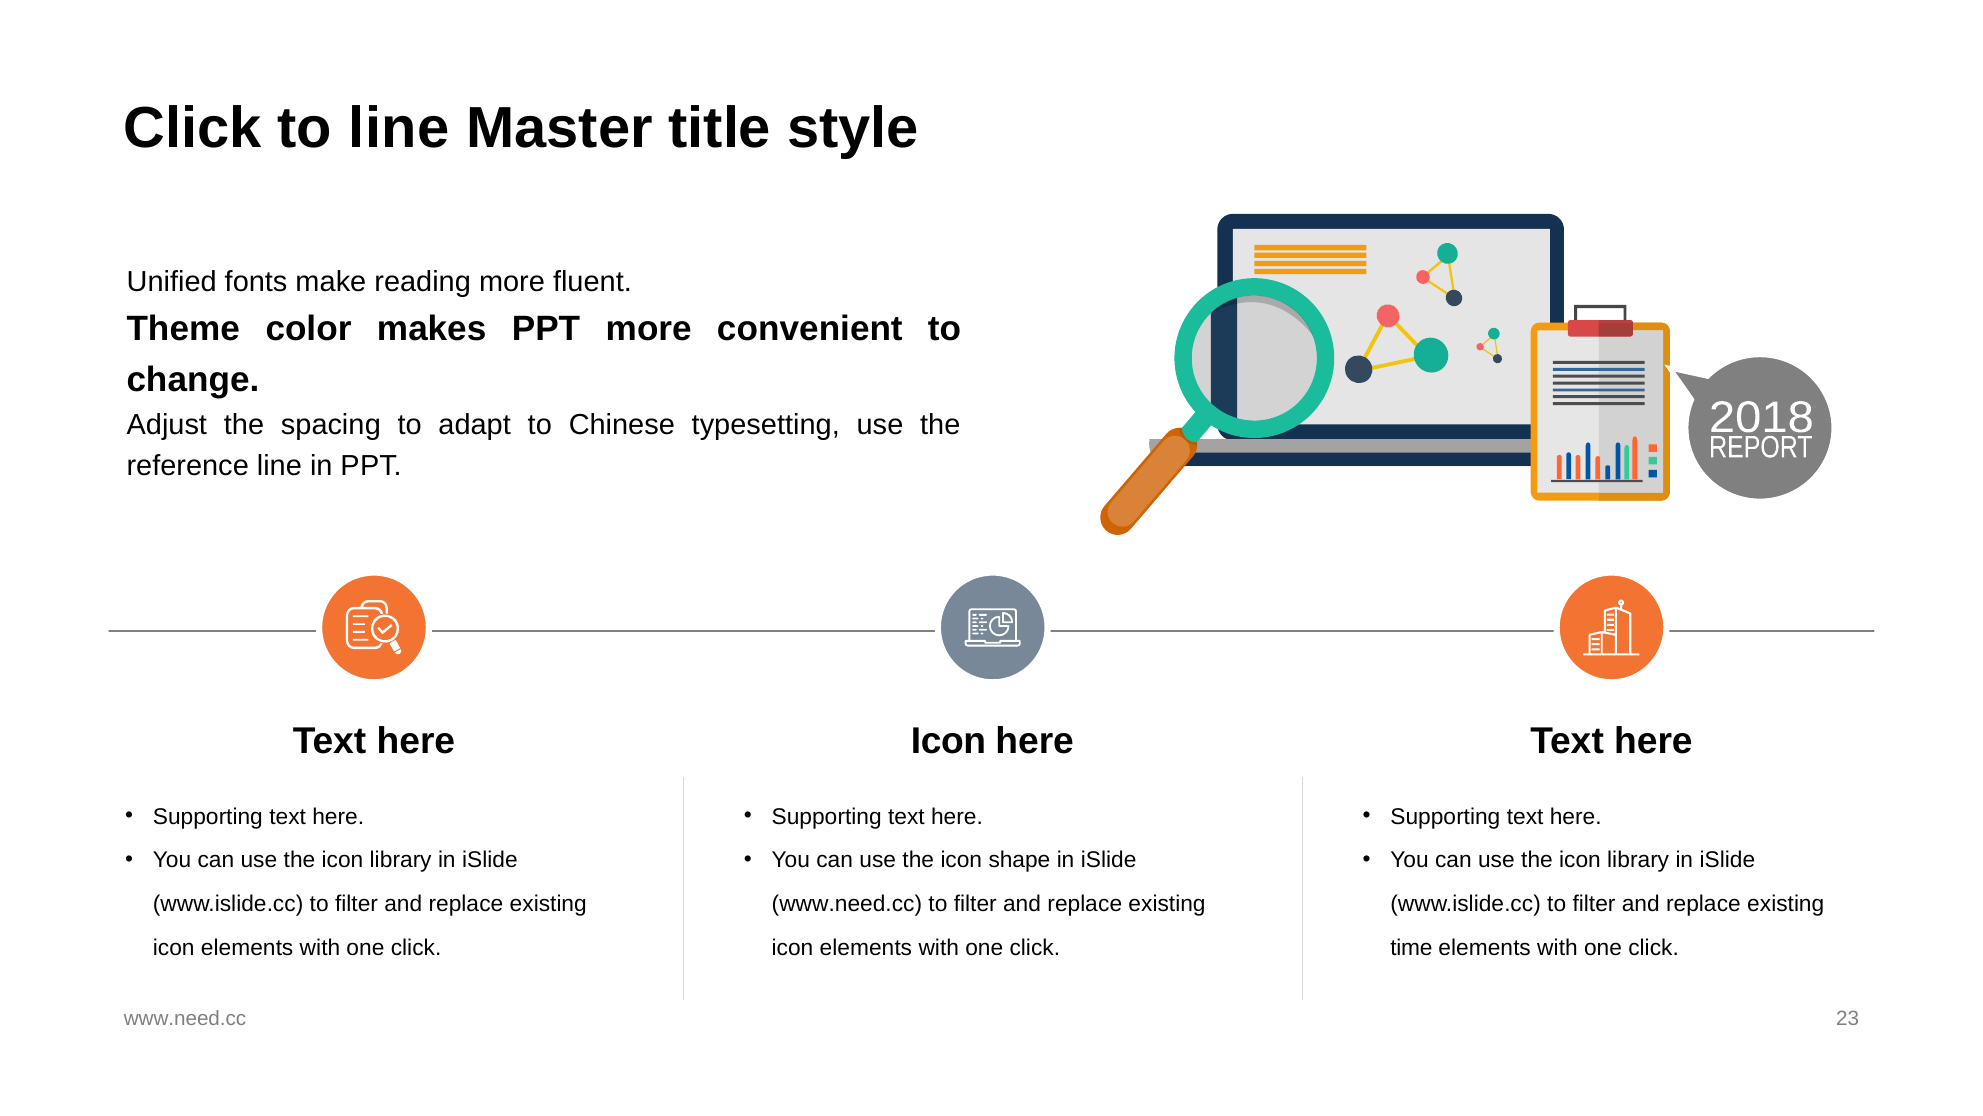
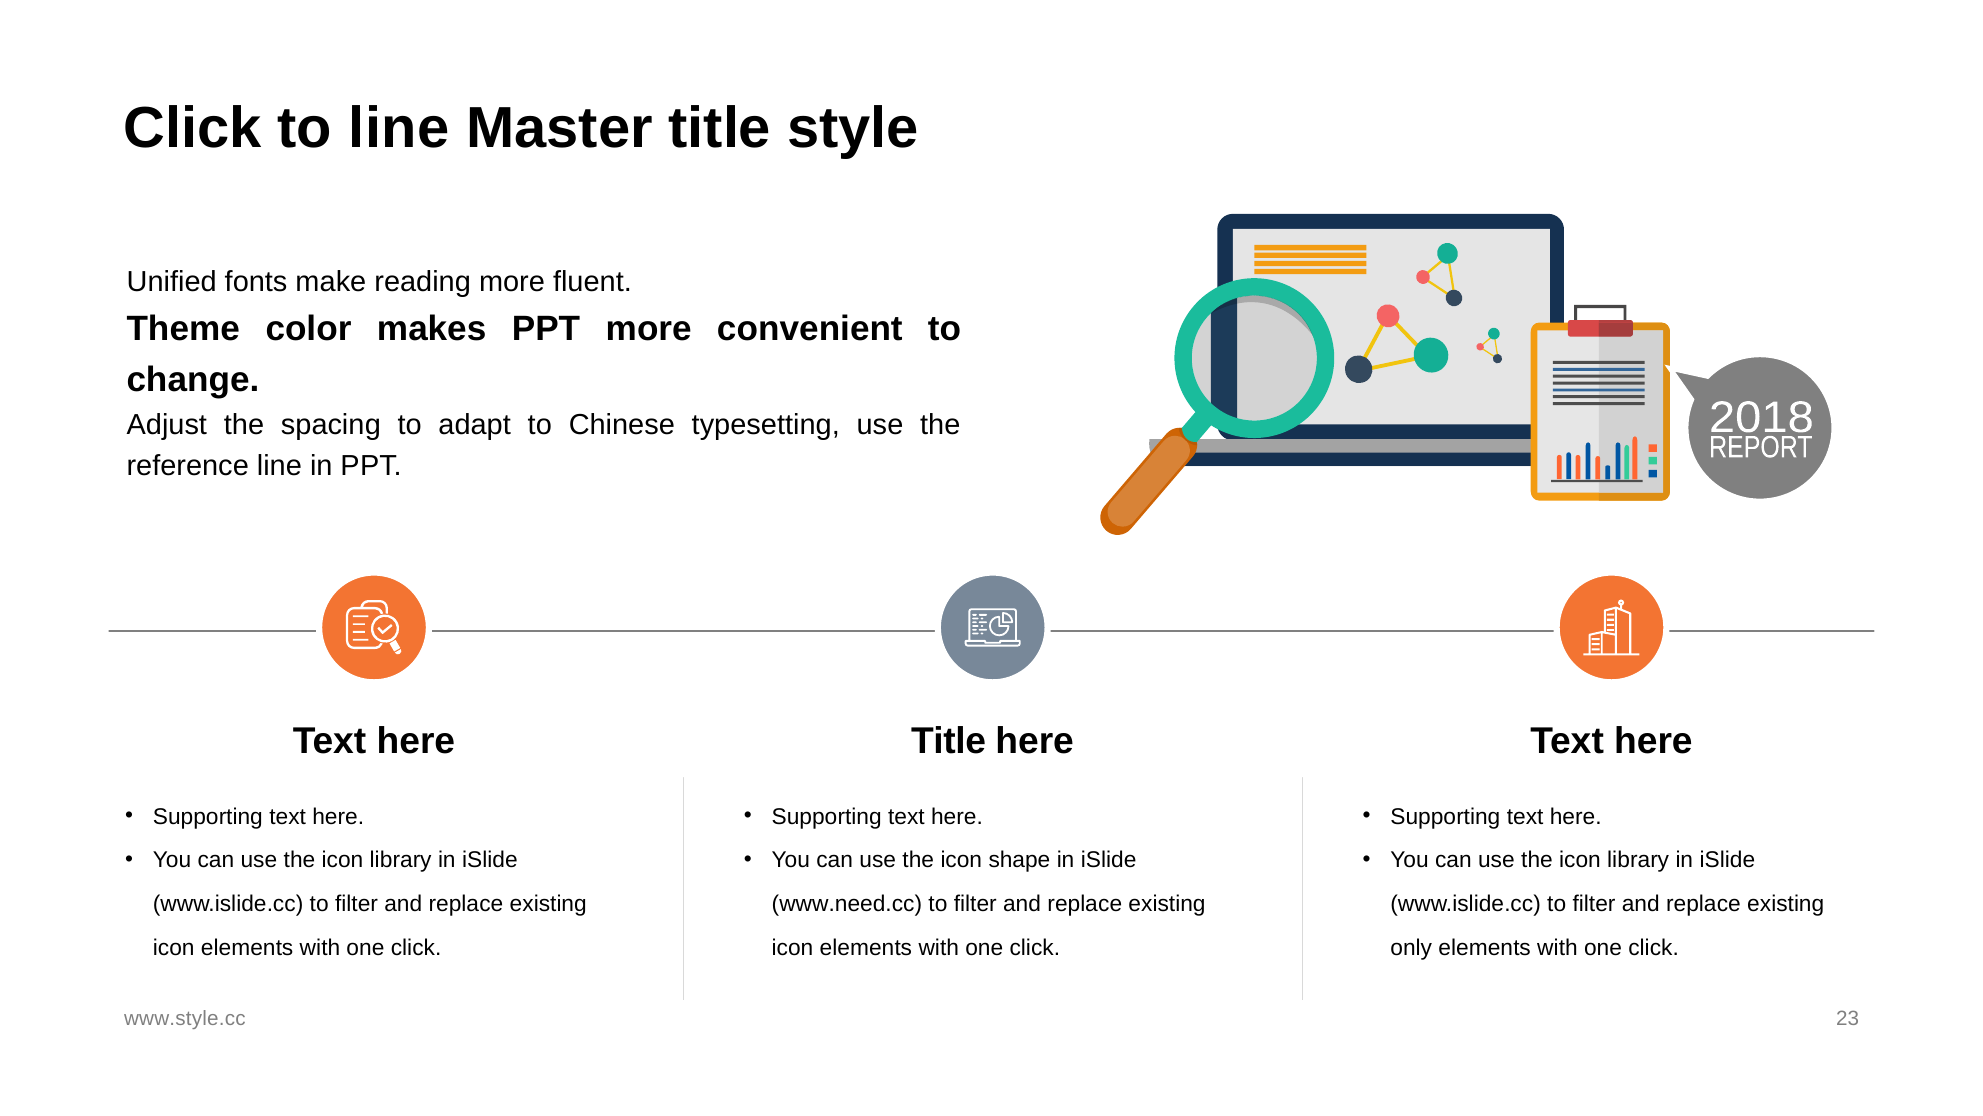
Icon at (949, 741): Icon -> Title
time: time -> only
www.need.cc at (185, 1018): www.need.cc -> www.style.cc
